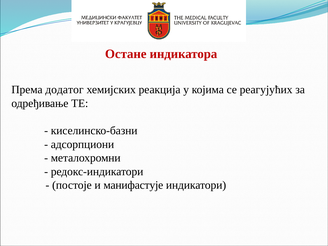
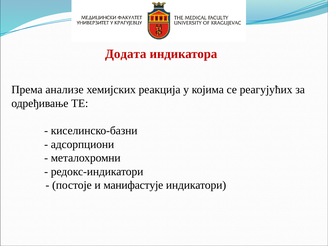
Остане: Остане -> Додата
додатог: додатог -> анализе
